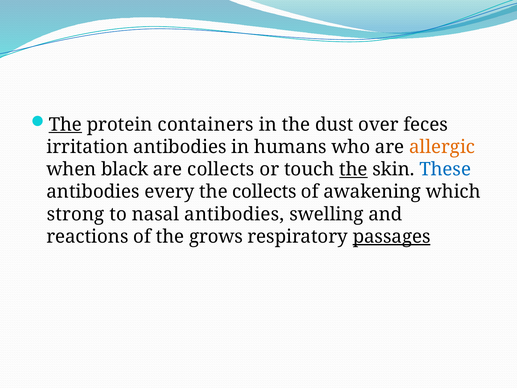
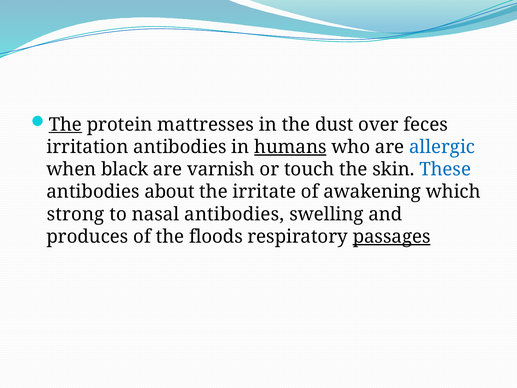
containers: containers -> mattresses
humans underline: none -> present
allergic colour: orange -> blue
are collects: collects -> varnish
the at (353, 169) underline: present -> none
every: every -> about
the collects: collects -> irritate
reactions: reactions -> produces
grows: grows -> floods
